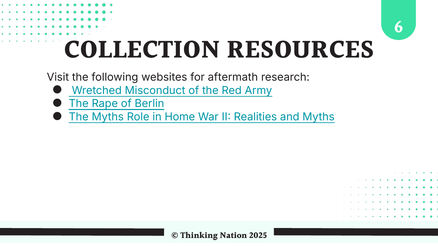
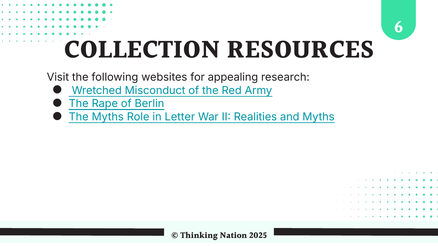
aftermath: aftermath -> appealing
Home: Home -> Letter
